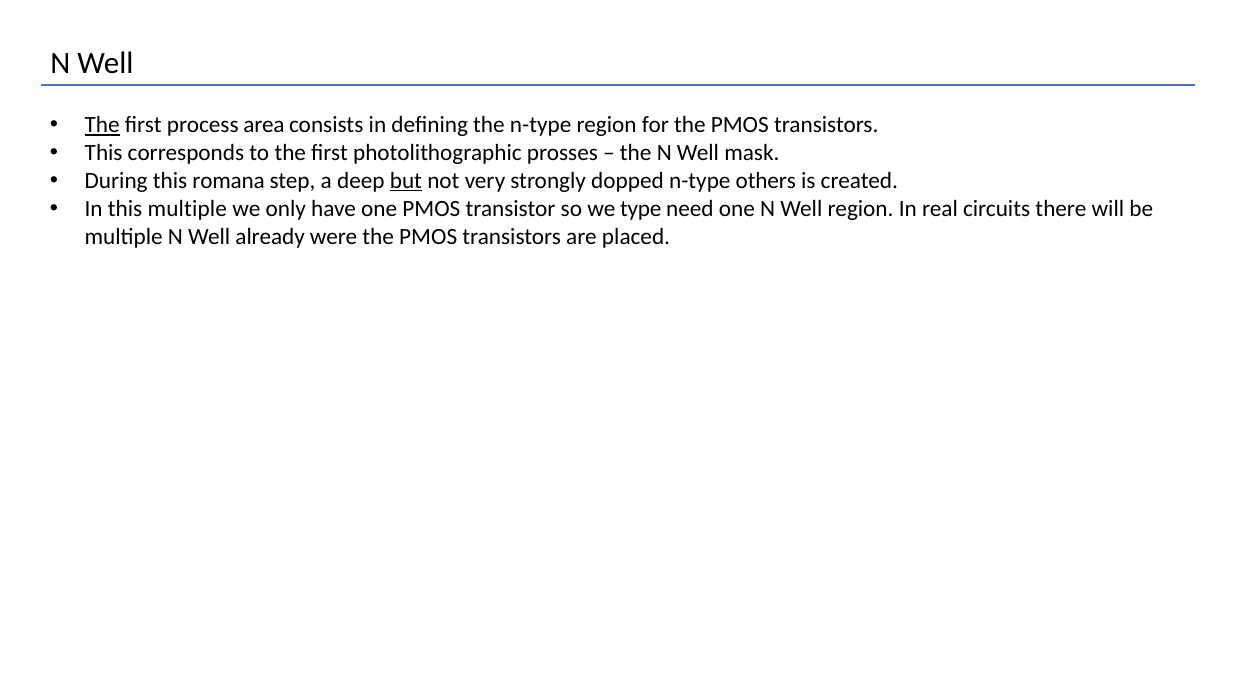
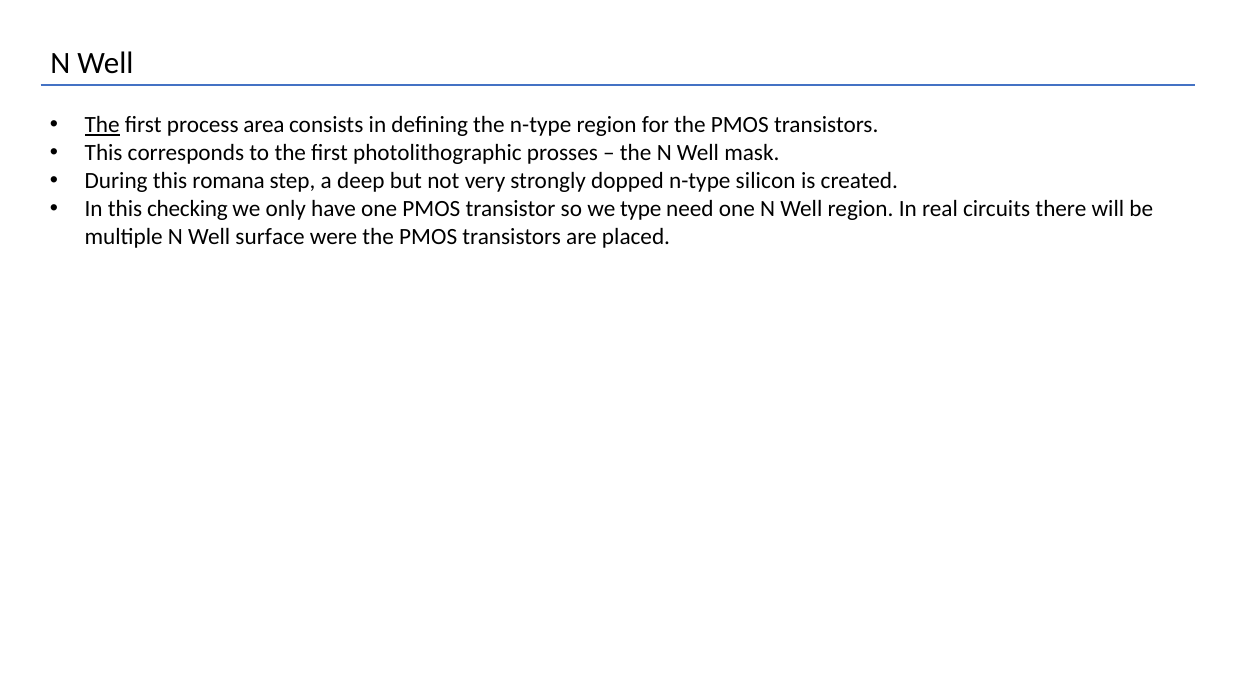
but underline: present -> none
others: others -> silicon
this multiple: multiple -> checking
already: already -> surface
